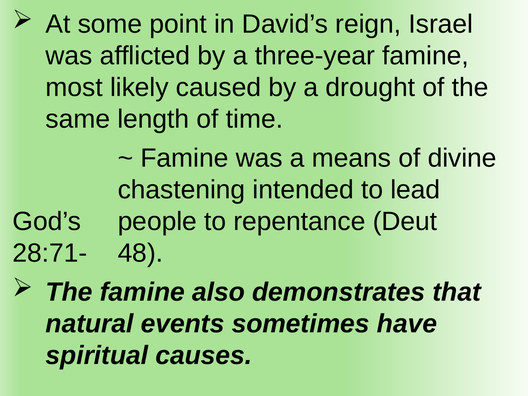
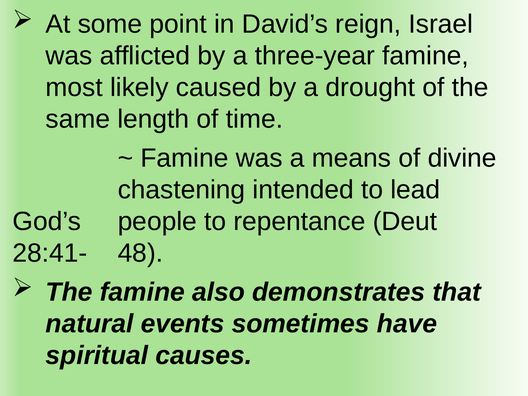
28:71-: 28:71- -> 28:41-
